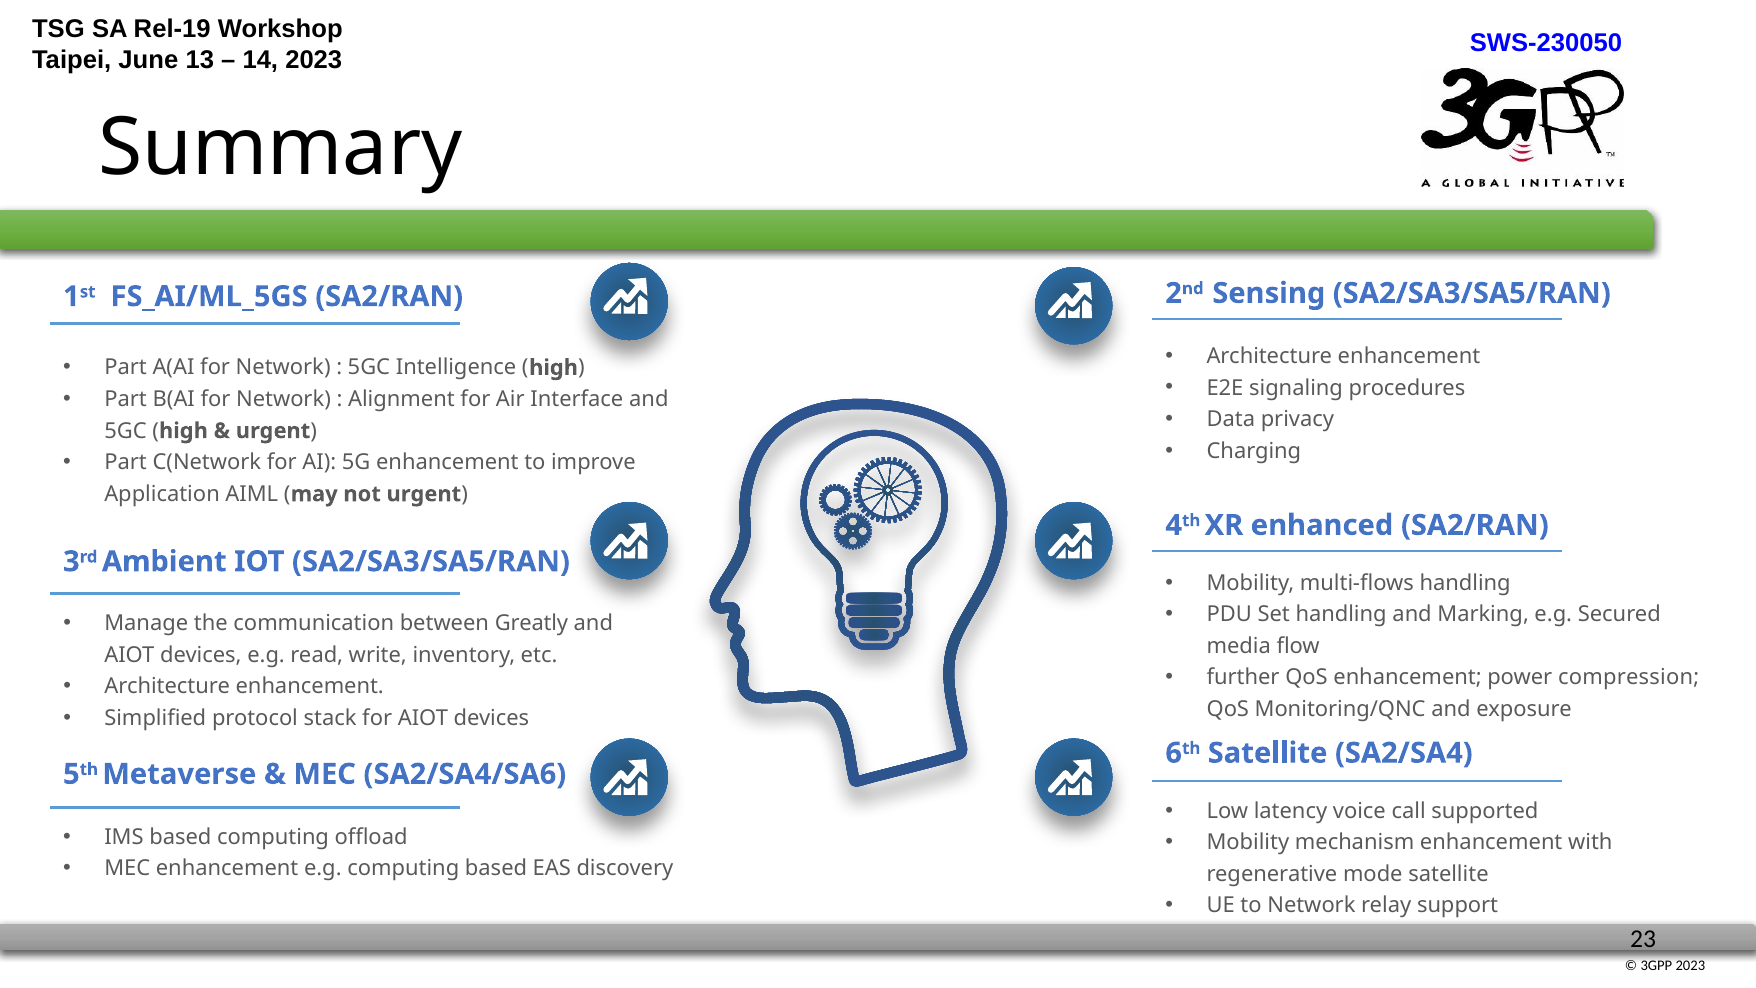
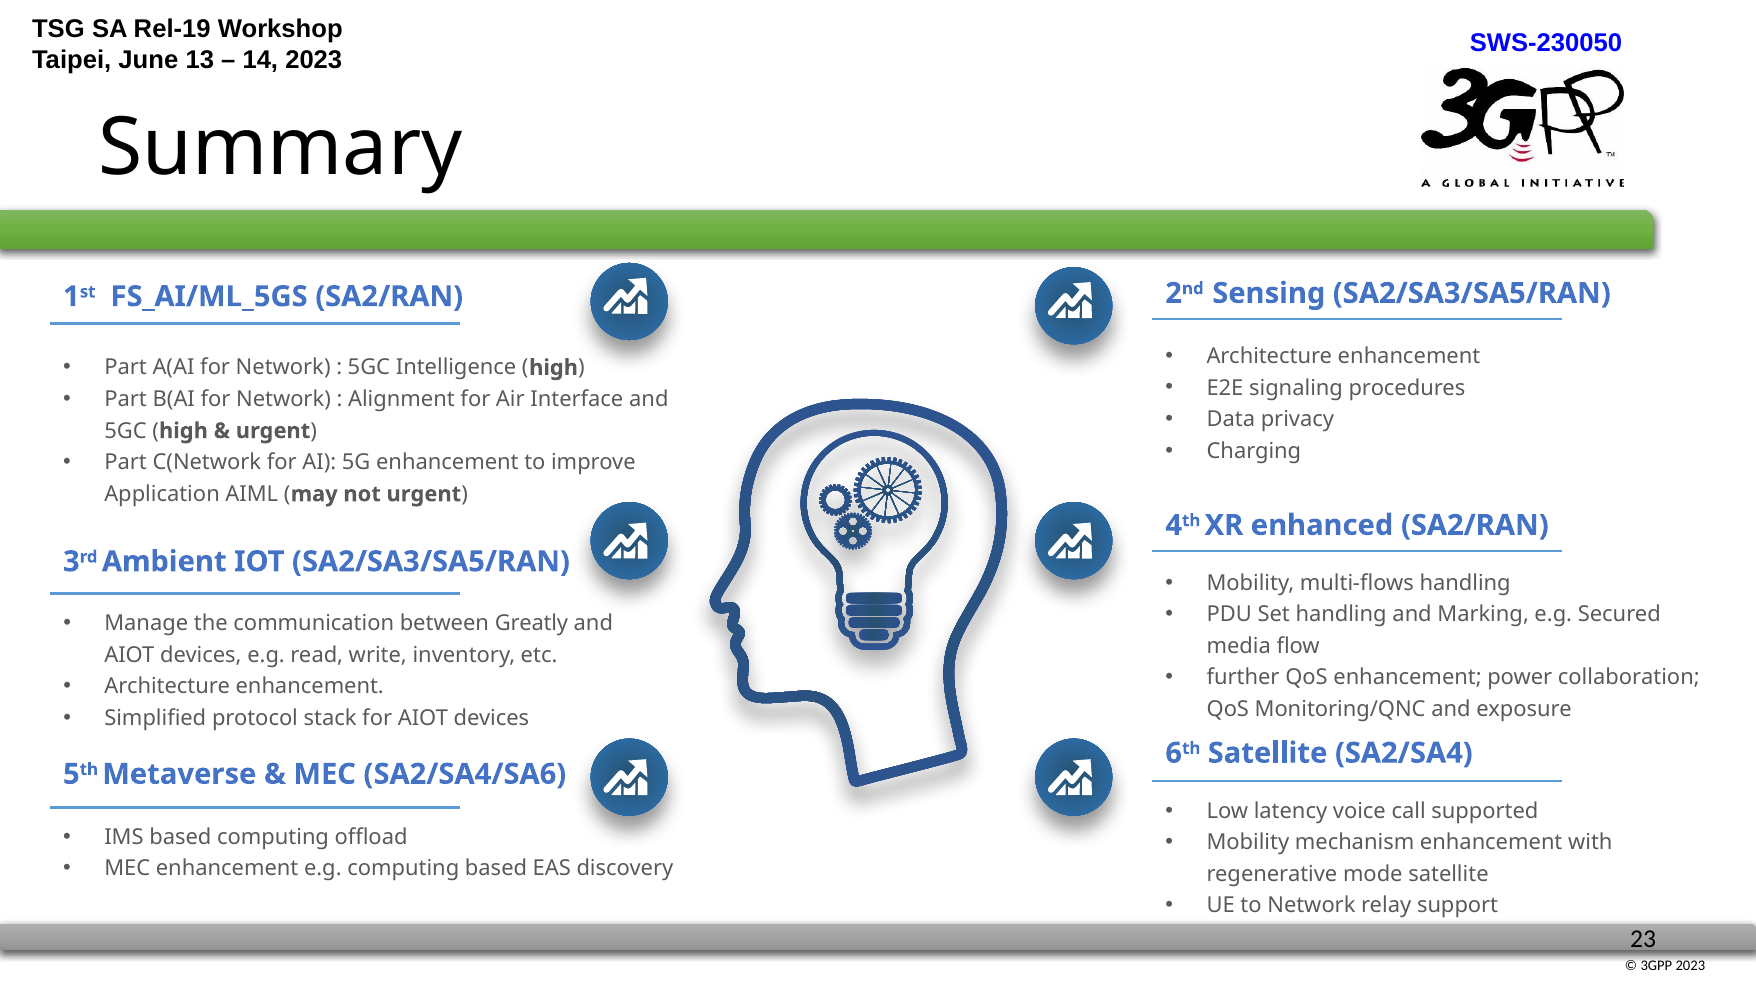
compression: compression -> collaboration
